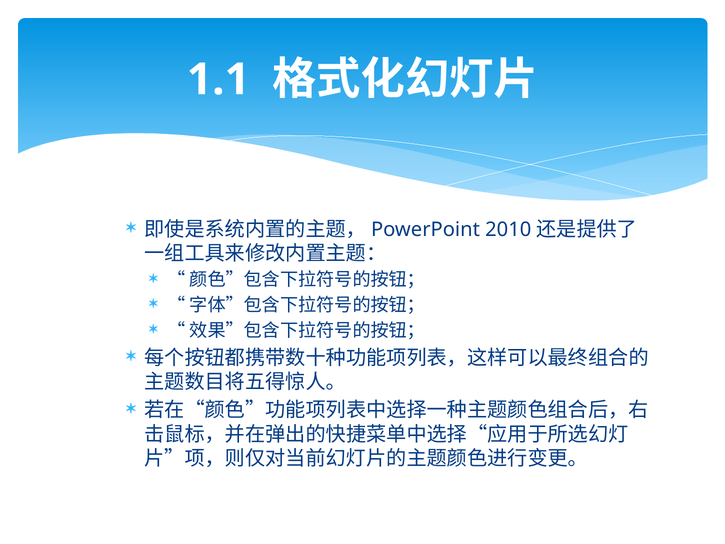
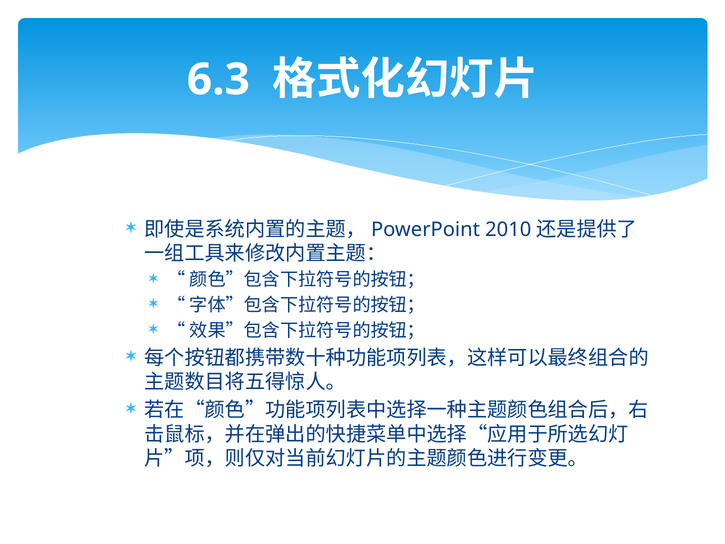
1.1: 1.1 -> 6.3
